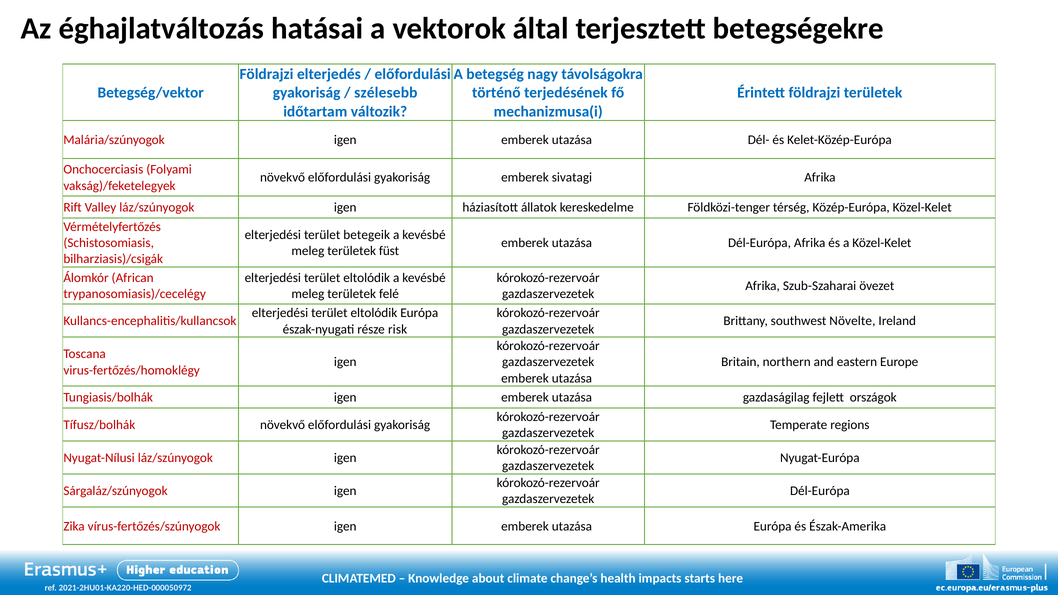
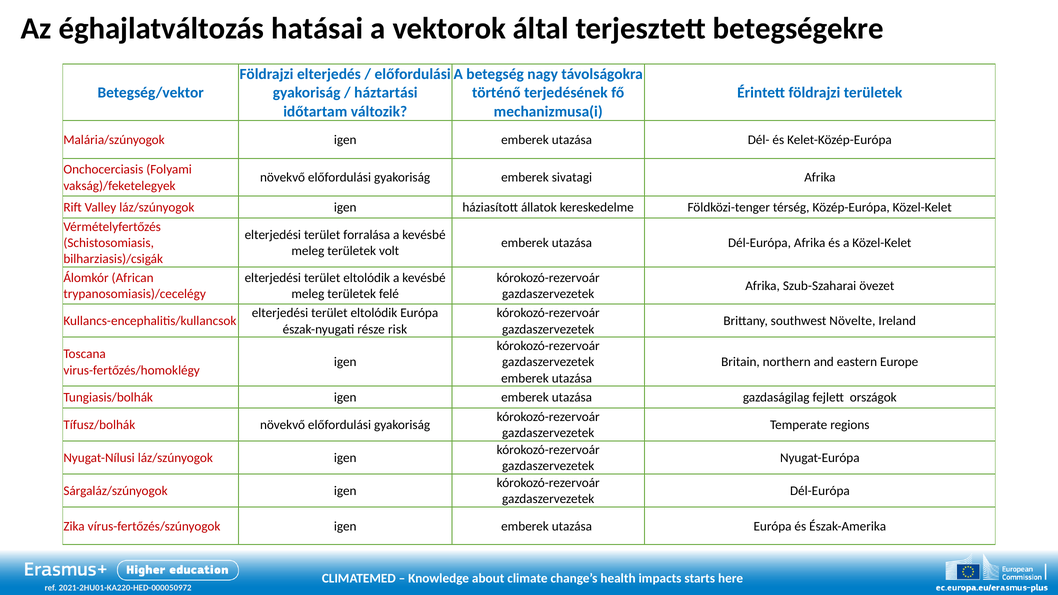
szélesebb: szélesebb -> háztartási
betegeik: betegeik -> forralása
füst: füst -> volt
